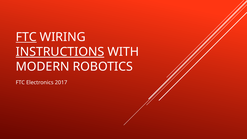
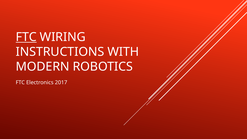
INSTRUCTIONS underline: present -> none
